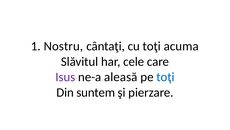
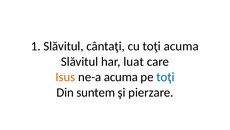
1 Nostru: Nostru -> Slăvitul
cele: cele -> luat
Isus colour: purple -> orange
ne-a aleasă: aleasă -> acuma
